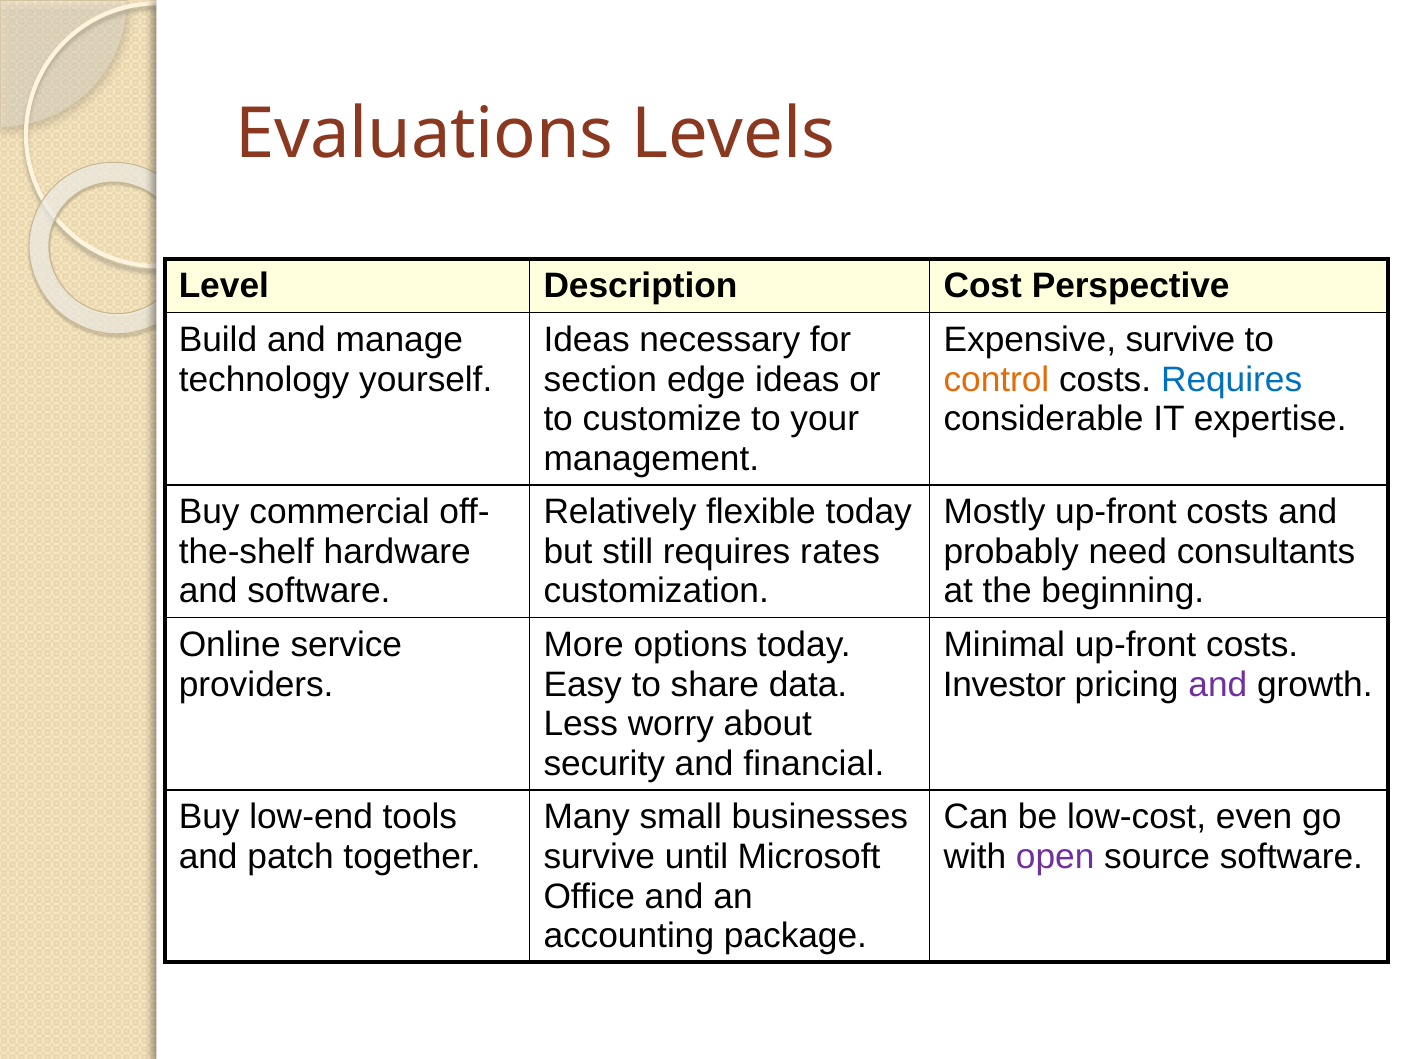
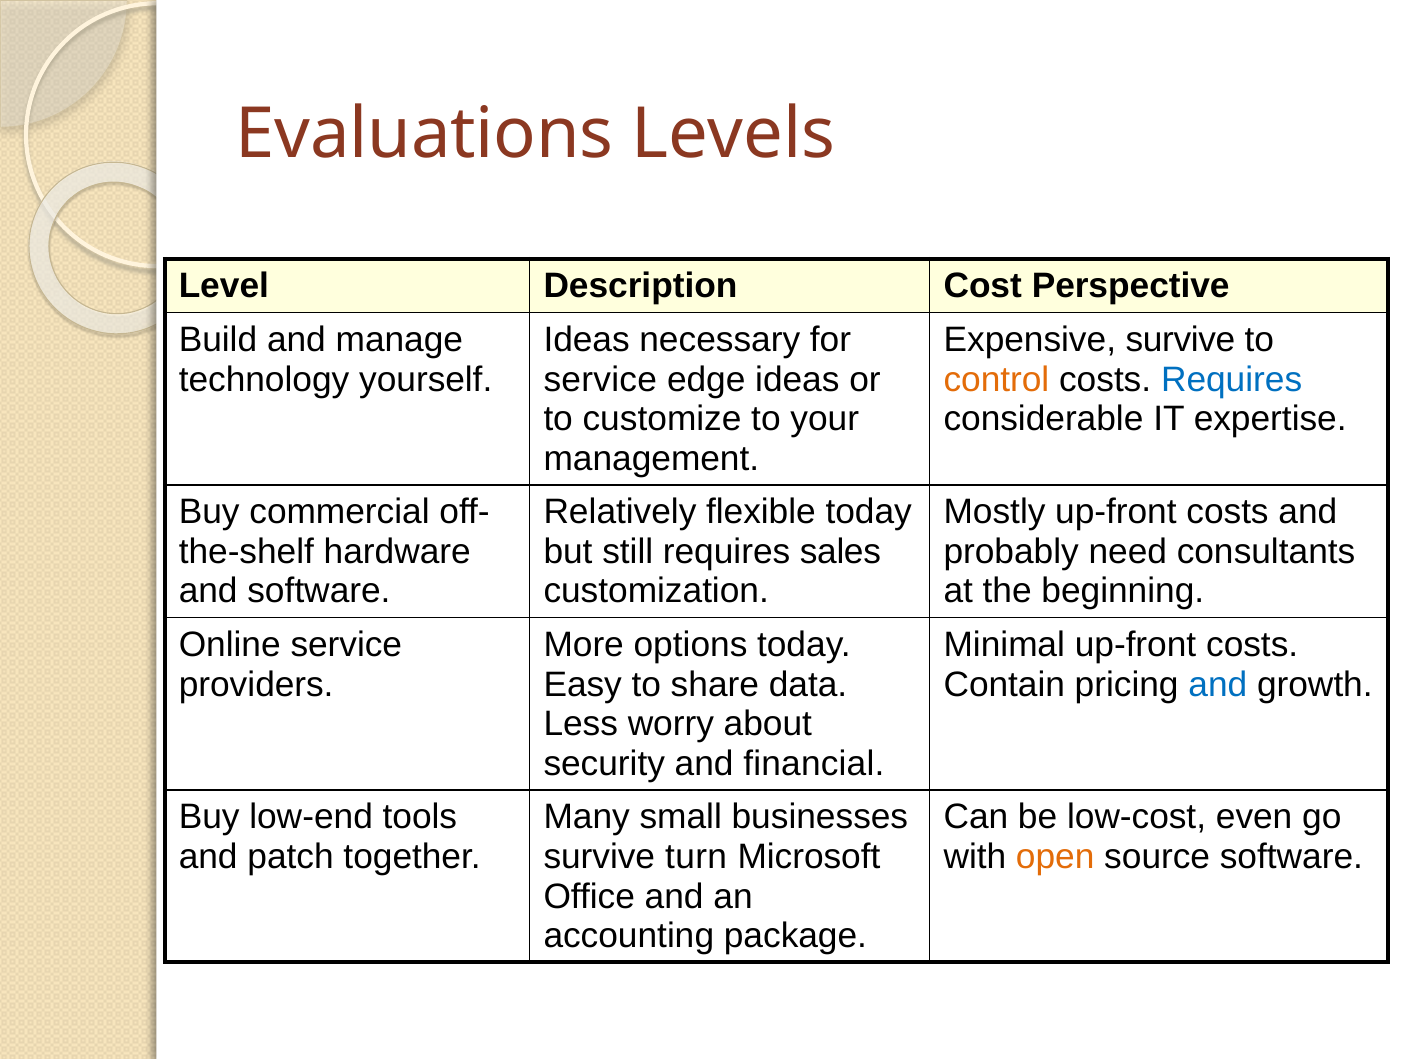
section at (600, 380): section -> service
rates: rates -> sales
Investor: Investor -> Contain
and at (1218, 685) colour: purple -> blue
until: until -> turn
open colour: purple -> orange
